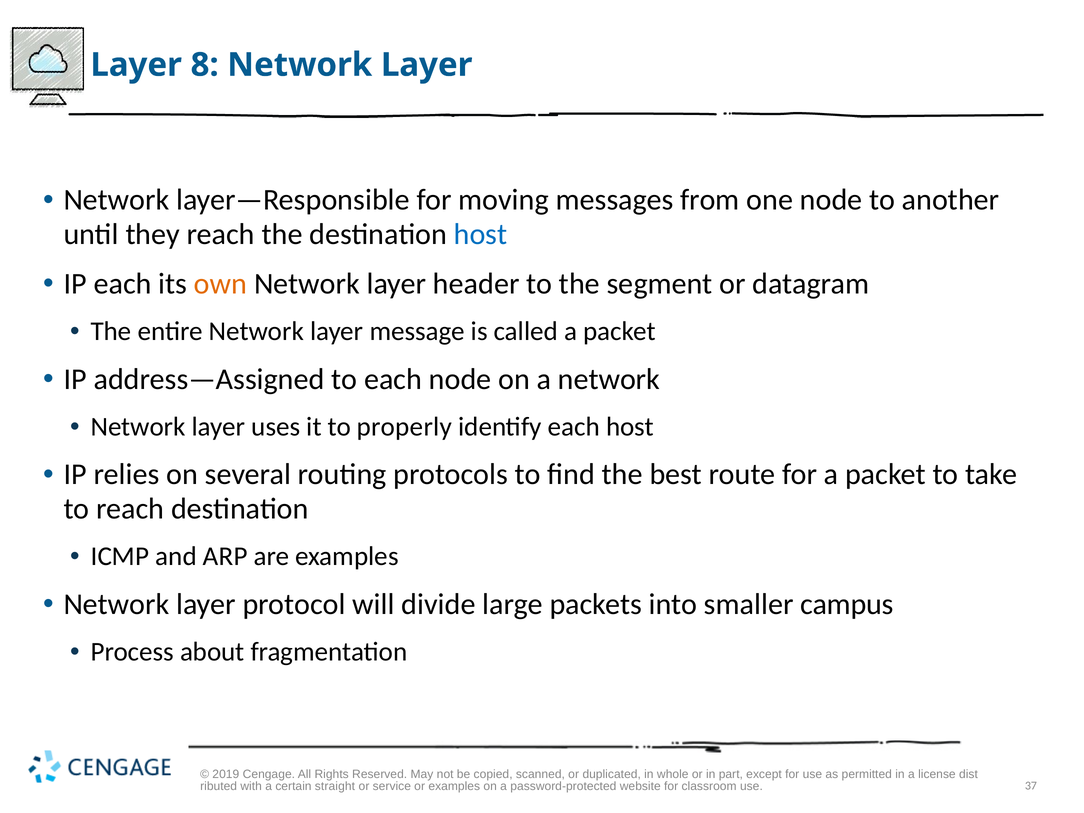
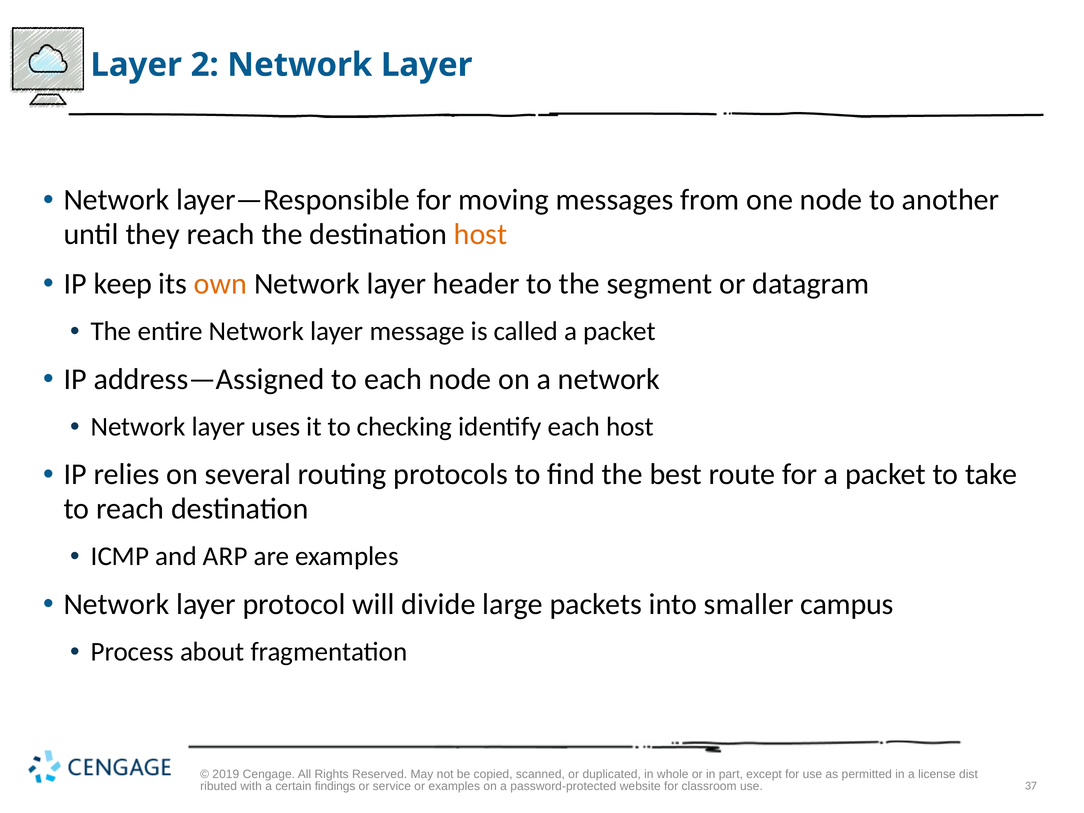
8: 8 -> 2
host at (480, 234) colour: blue -> orange
P each: each -> keep
properly: properly -> checking
straight: straight -> findings
